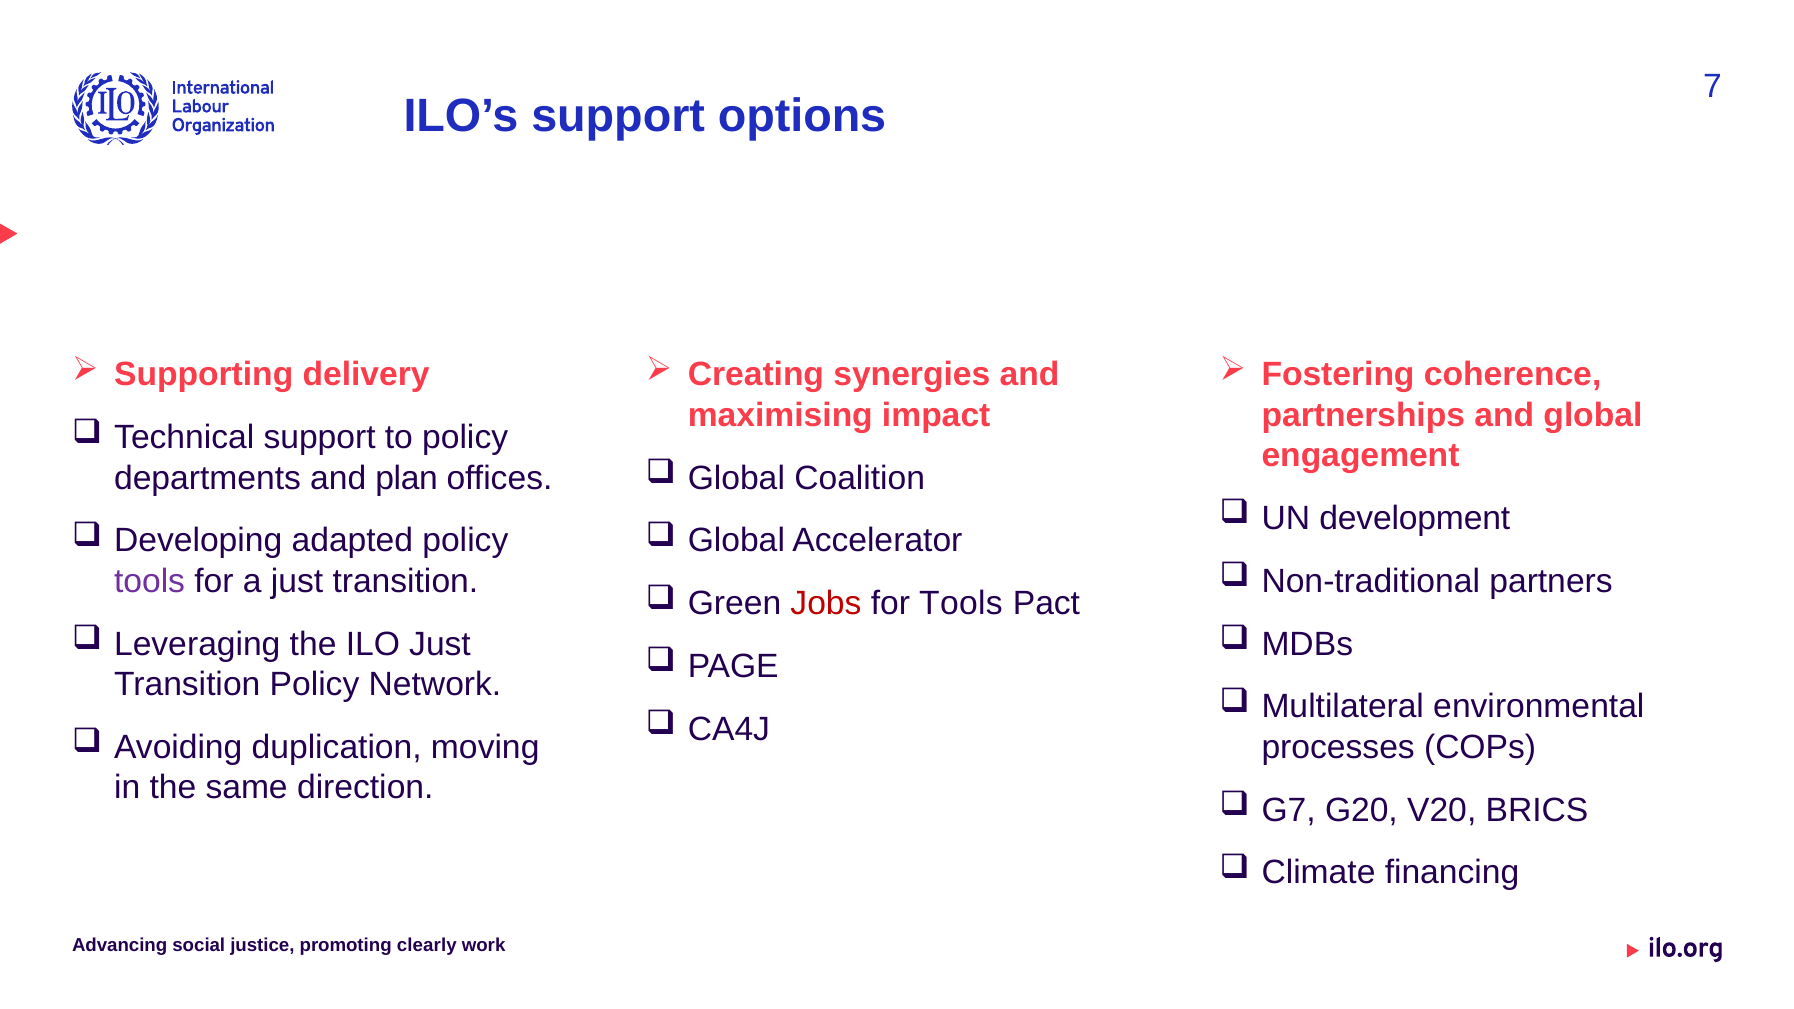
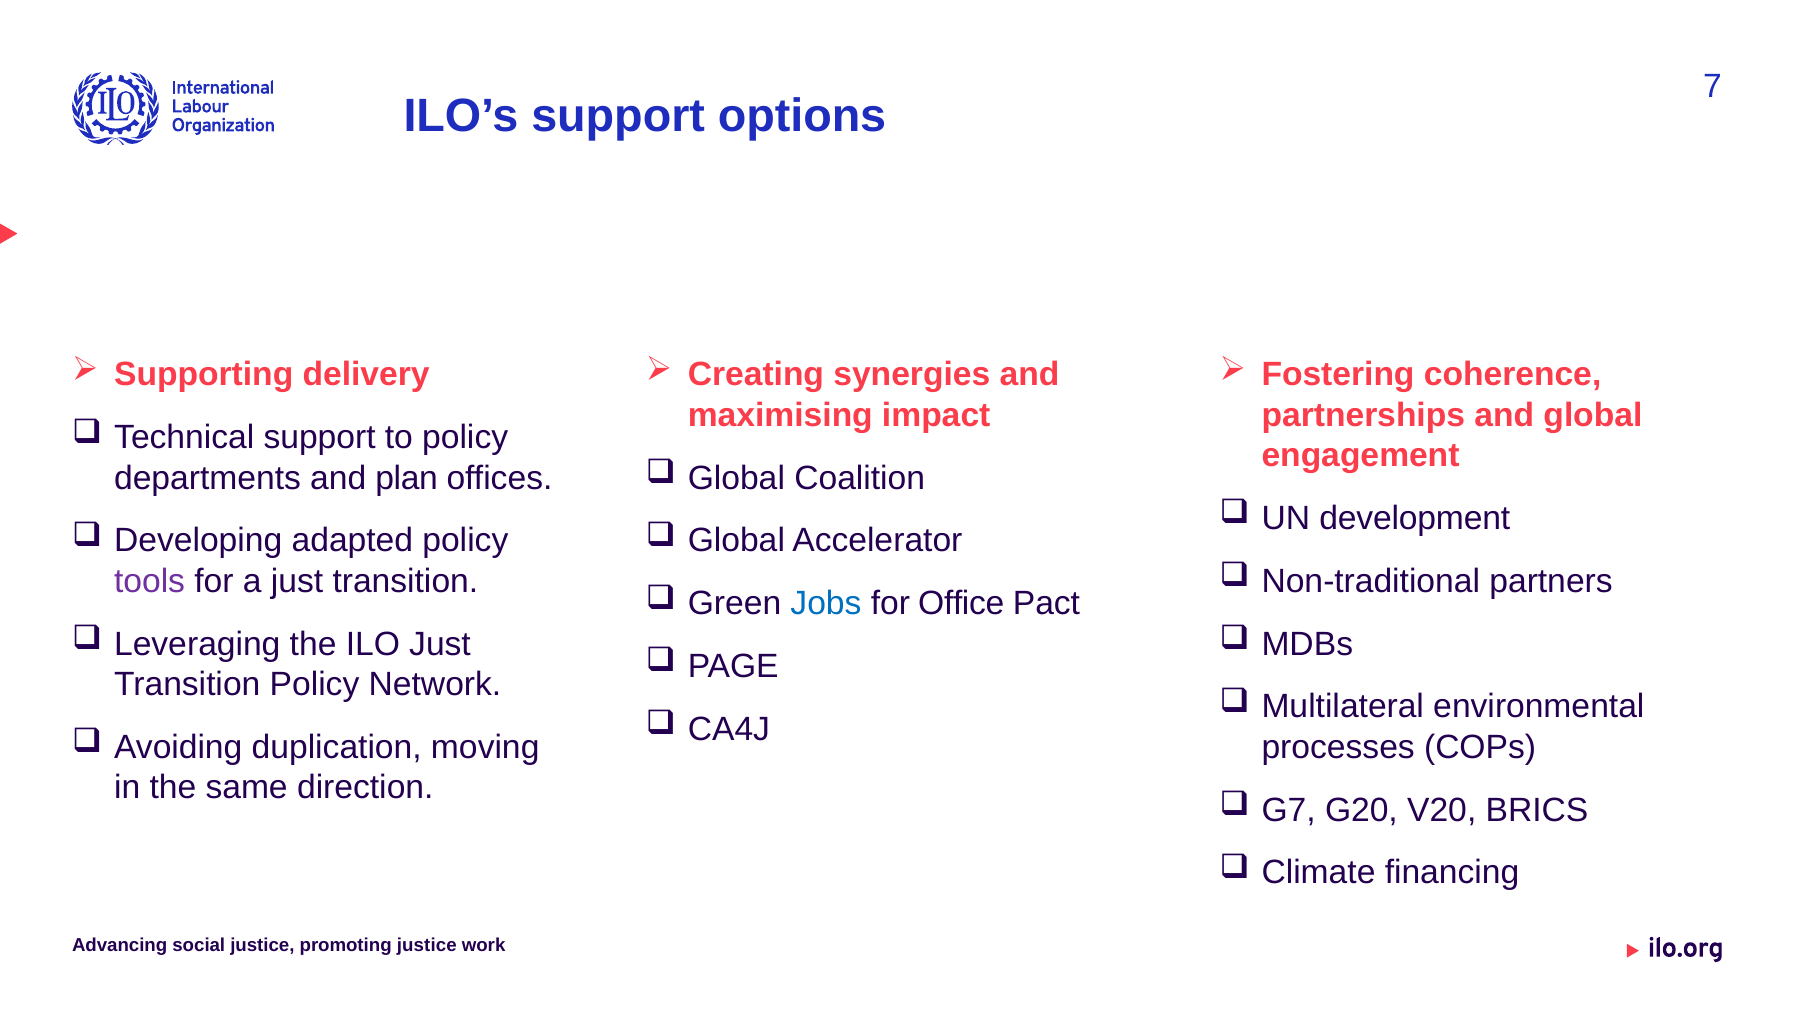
Jobs colour: red -> blue
for Tools: Tools -> Office
promoting clearly: clearly -> justice
